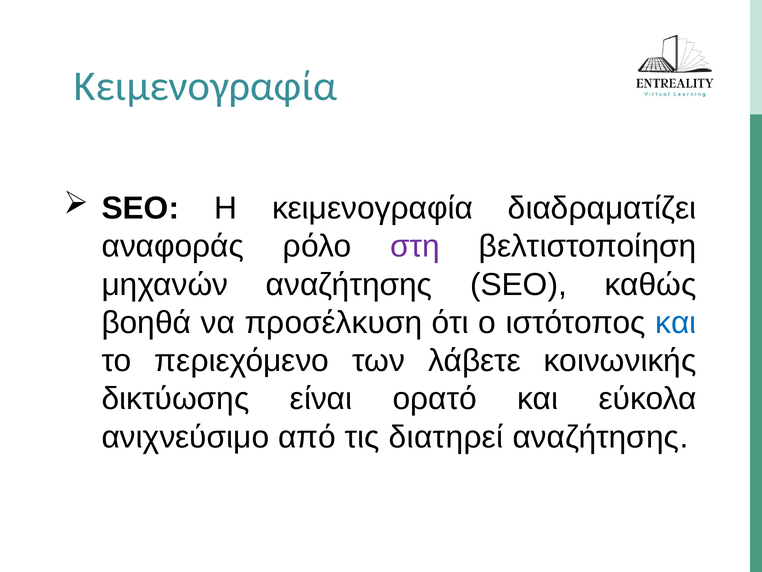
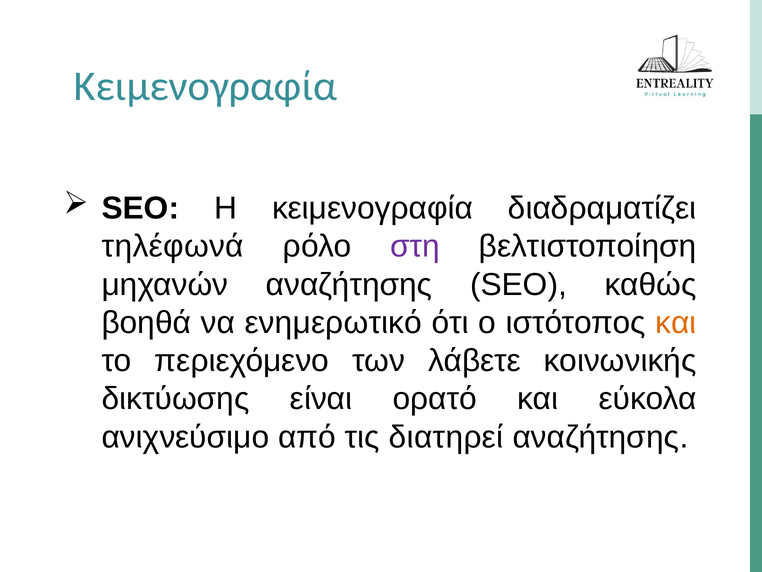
αναφοράς: αναφοράς -> τηλέφωνά
προσέλκυση: προσέλκυση -> ενημερωτικό
και at (676, 322) colour: blue -> orange
